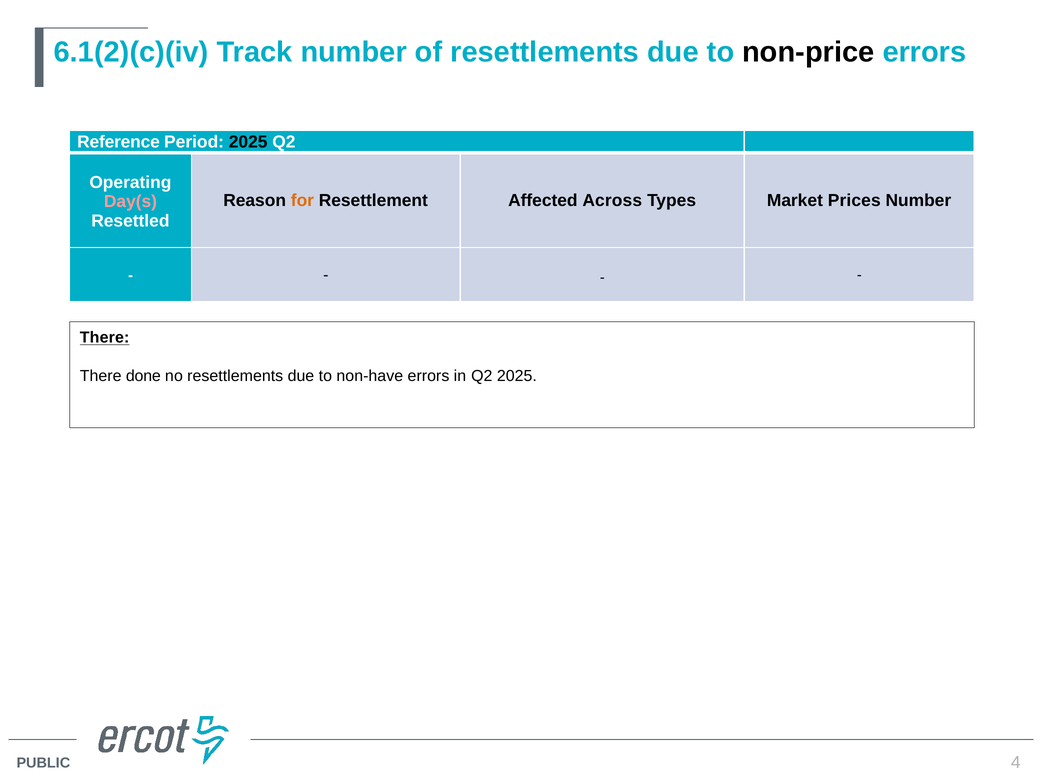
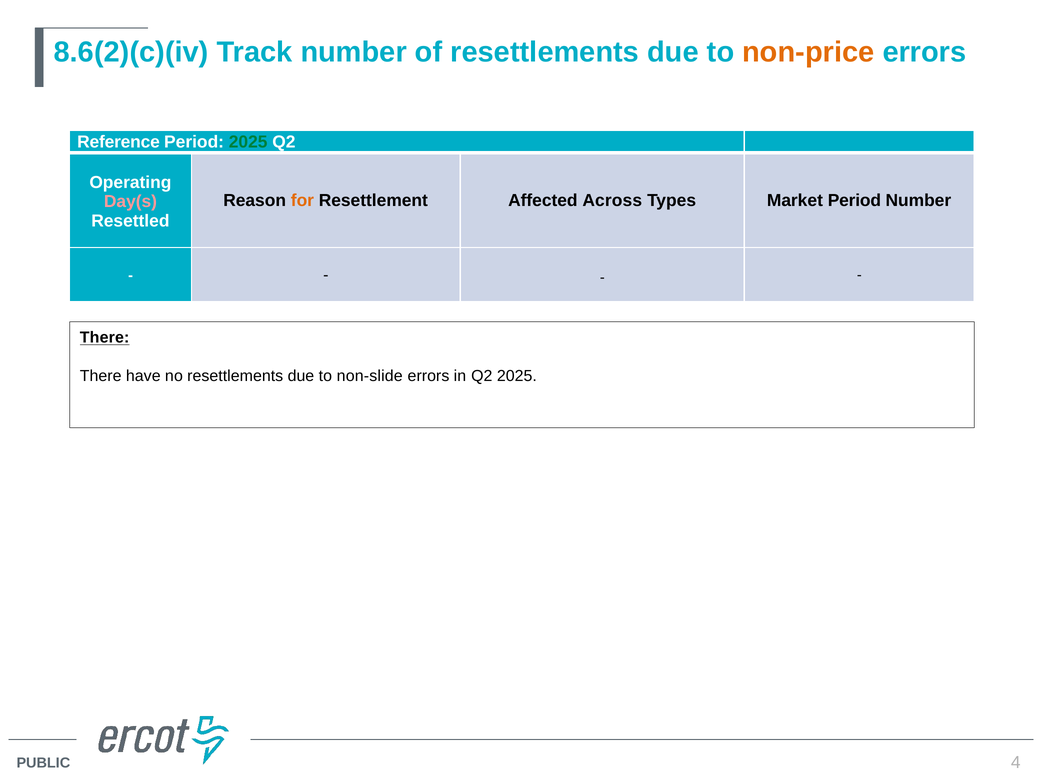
6.1(2)(c)(iv: 6.1(2)(c)(iv -> 8.6(2)(c)(iv
non-price colour: black -> orange
2025 at (248, 142) colour: black -> green
Market Prices: Prices -> Period
done: done -> have
non-have: non-have -> non-slide
